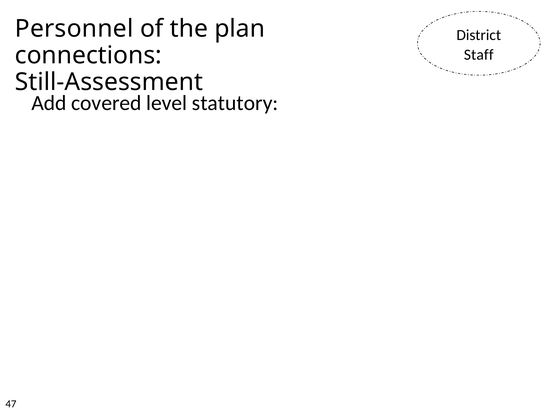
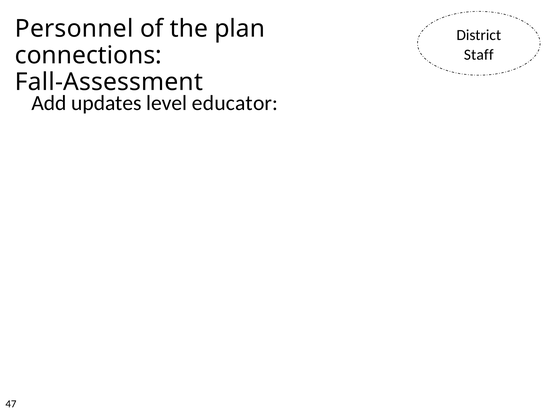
Still-Assessment: Still-Assessment -> Fall-Assessment
covered: covered -> updates
statutory: statutory -> educator
